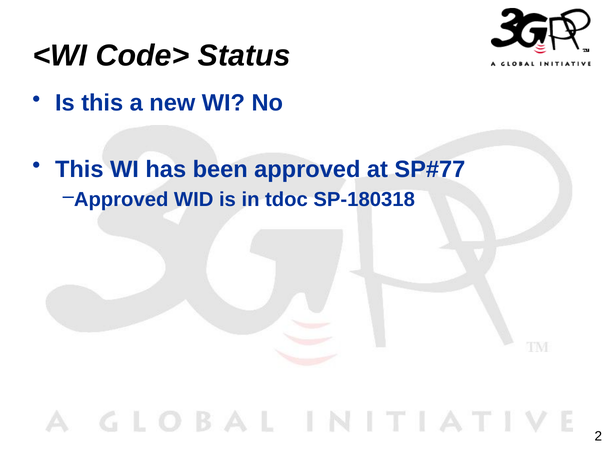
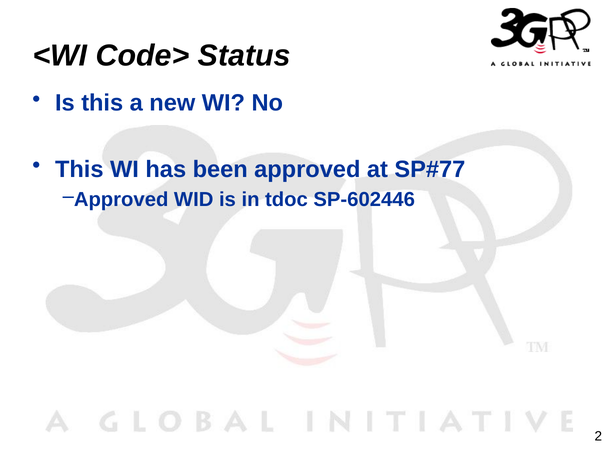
SP-180318: SP-180318 -> SP-602446
